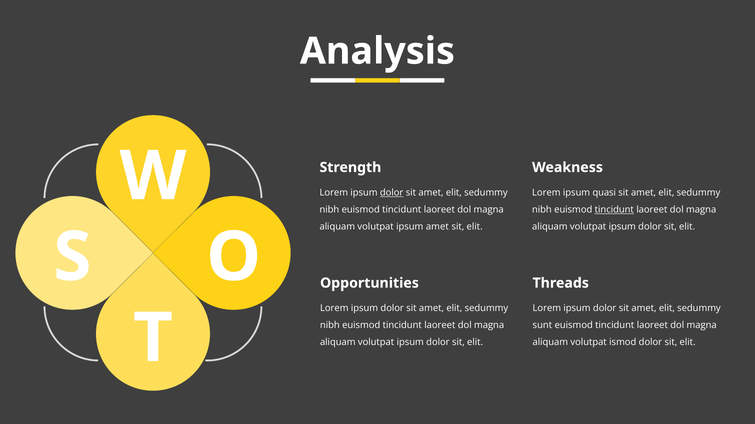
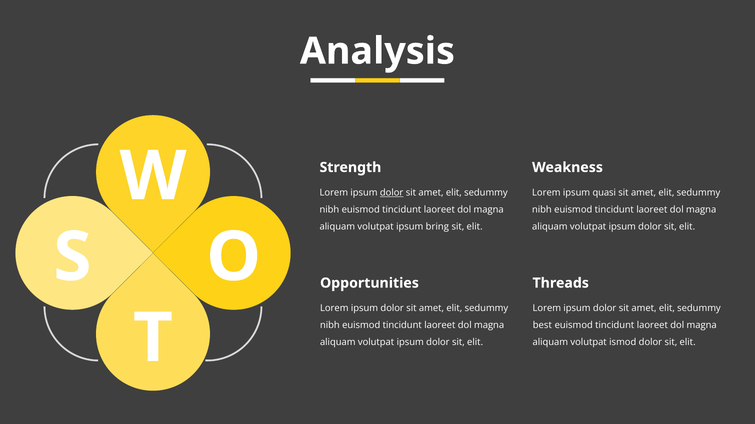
tincidunt at (614, 210) underline: present -> none
ipsum amet: amet -> bring
sunt: sunt -> best
